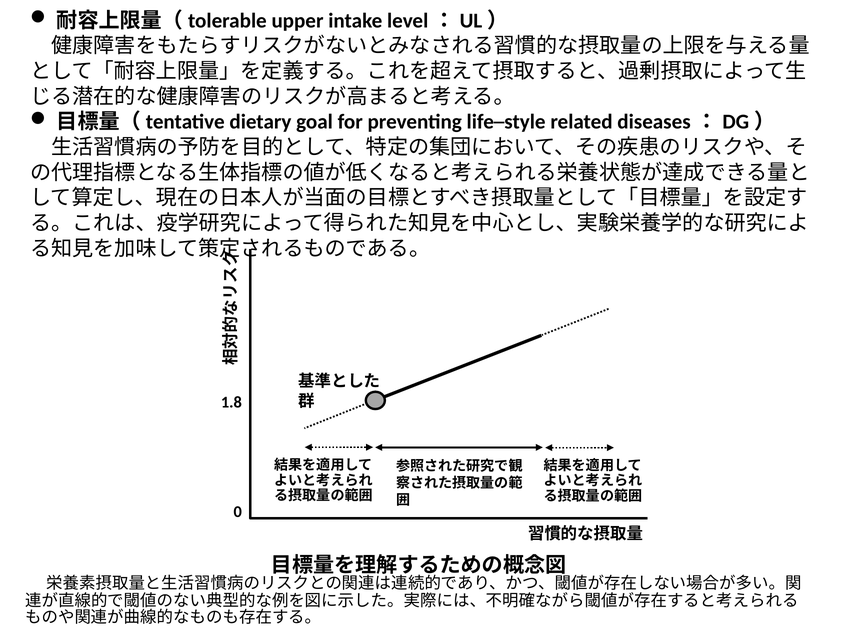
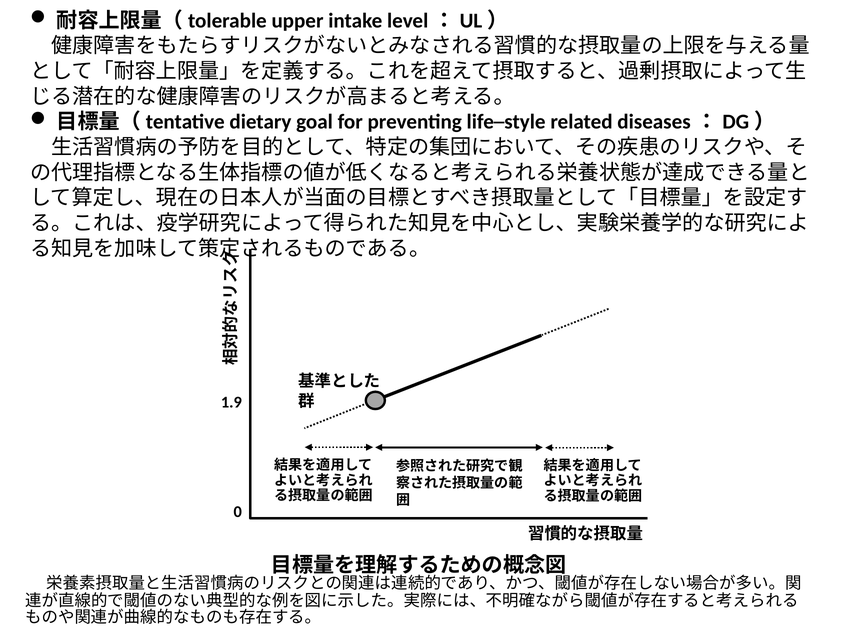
1.8: 1.8 -> 1.9
